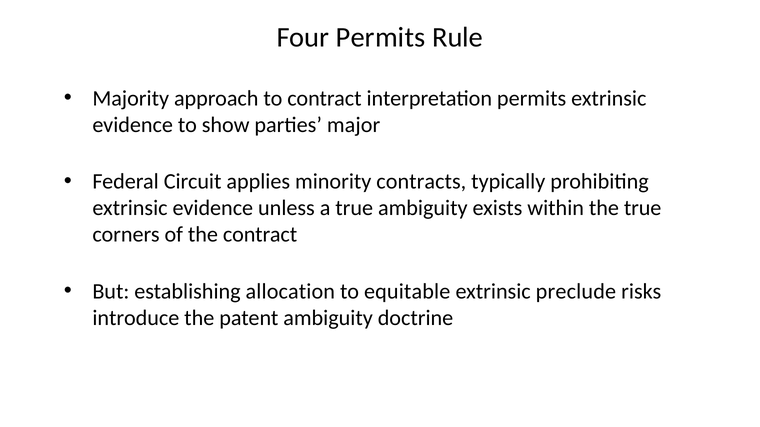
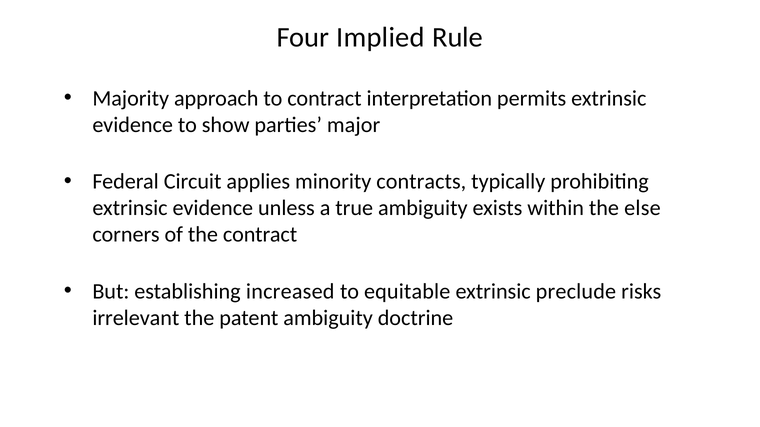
Four Permits: Permits -> Implied
the true: true -> else
allocation: allocation -> increased
introduce: introduce -> irrelevant
